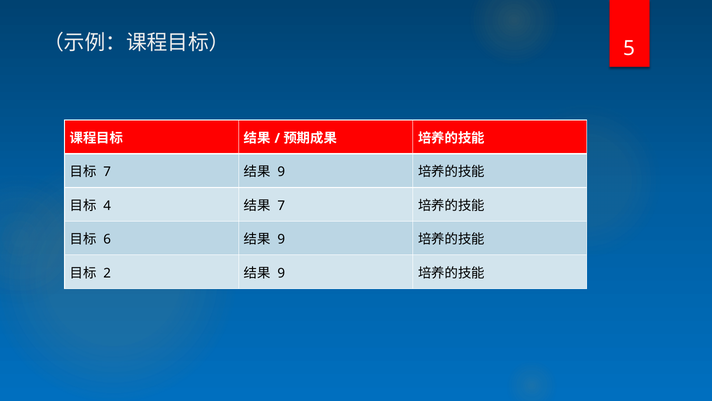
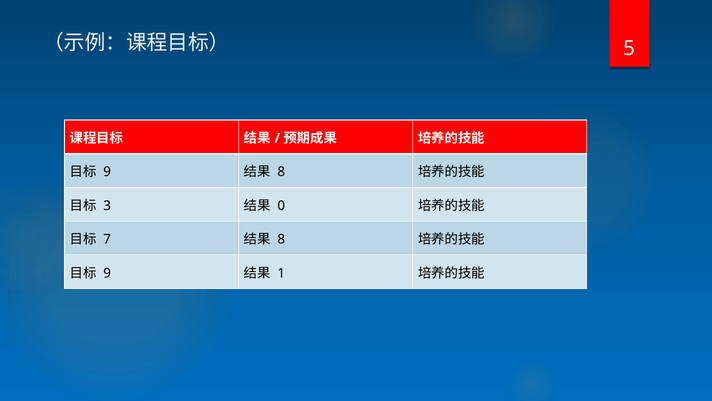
7 at (107, 172): 7 -> 9
9 at (281, 172): 9 -> 8
4: 4 -> 3
7 at (281, 205): 7 -> 0
6: 6 -> 7
9 at (281, 239): 9 -> 8
2 at (107, 273): 2 -> 9
9 at (281, 273): 9 -> 1
